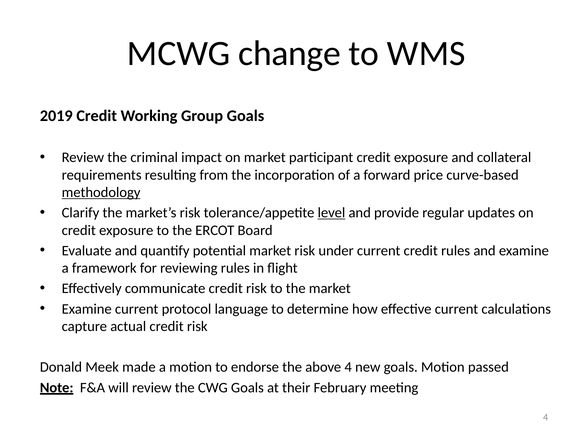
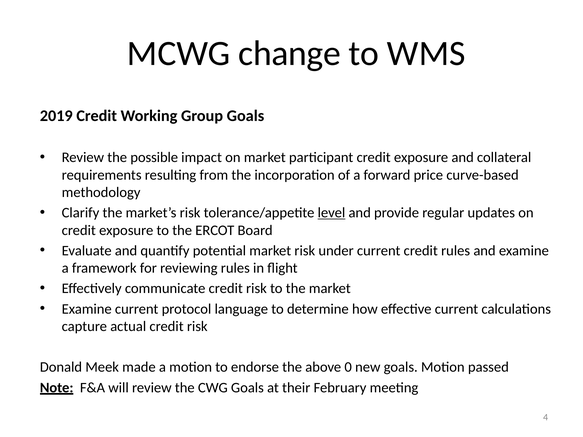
criminal: criminal -> possible
methodology underline: present -> none
above 4: 4 -> 0
